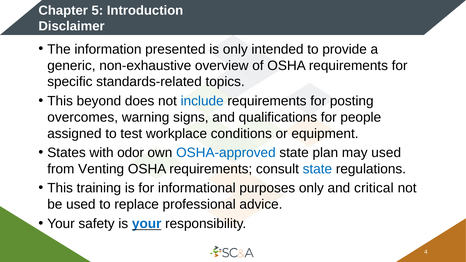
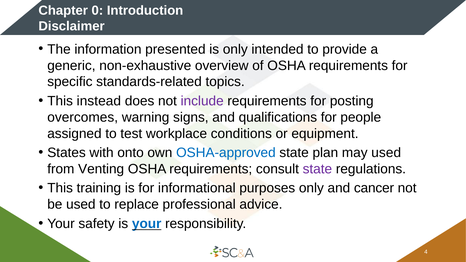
5: 5 -> 0
beyond: beyond -> instead
include colour: blue -> purple
odor: odor -> onto
state at (317, 169) colour: blue -> purple
critical: critical -> cancer
